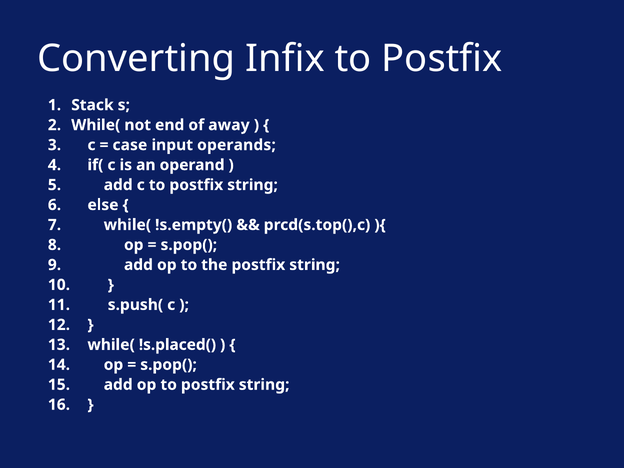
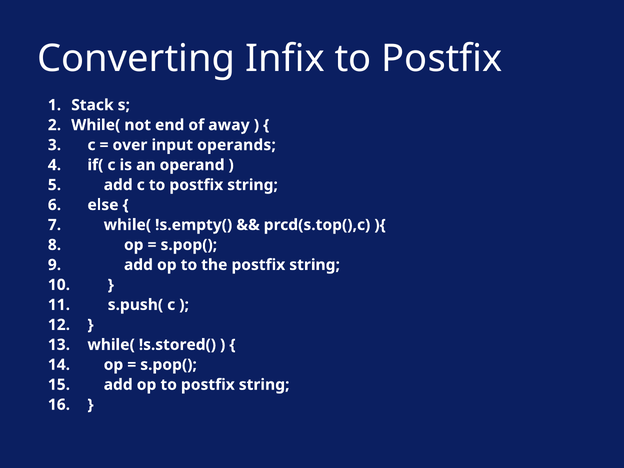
case: case -> over
!s.placed(: !s.placed( -> !s.stored(
